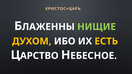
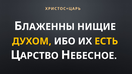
НИЩИЕ colour: light green -> white
